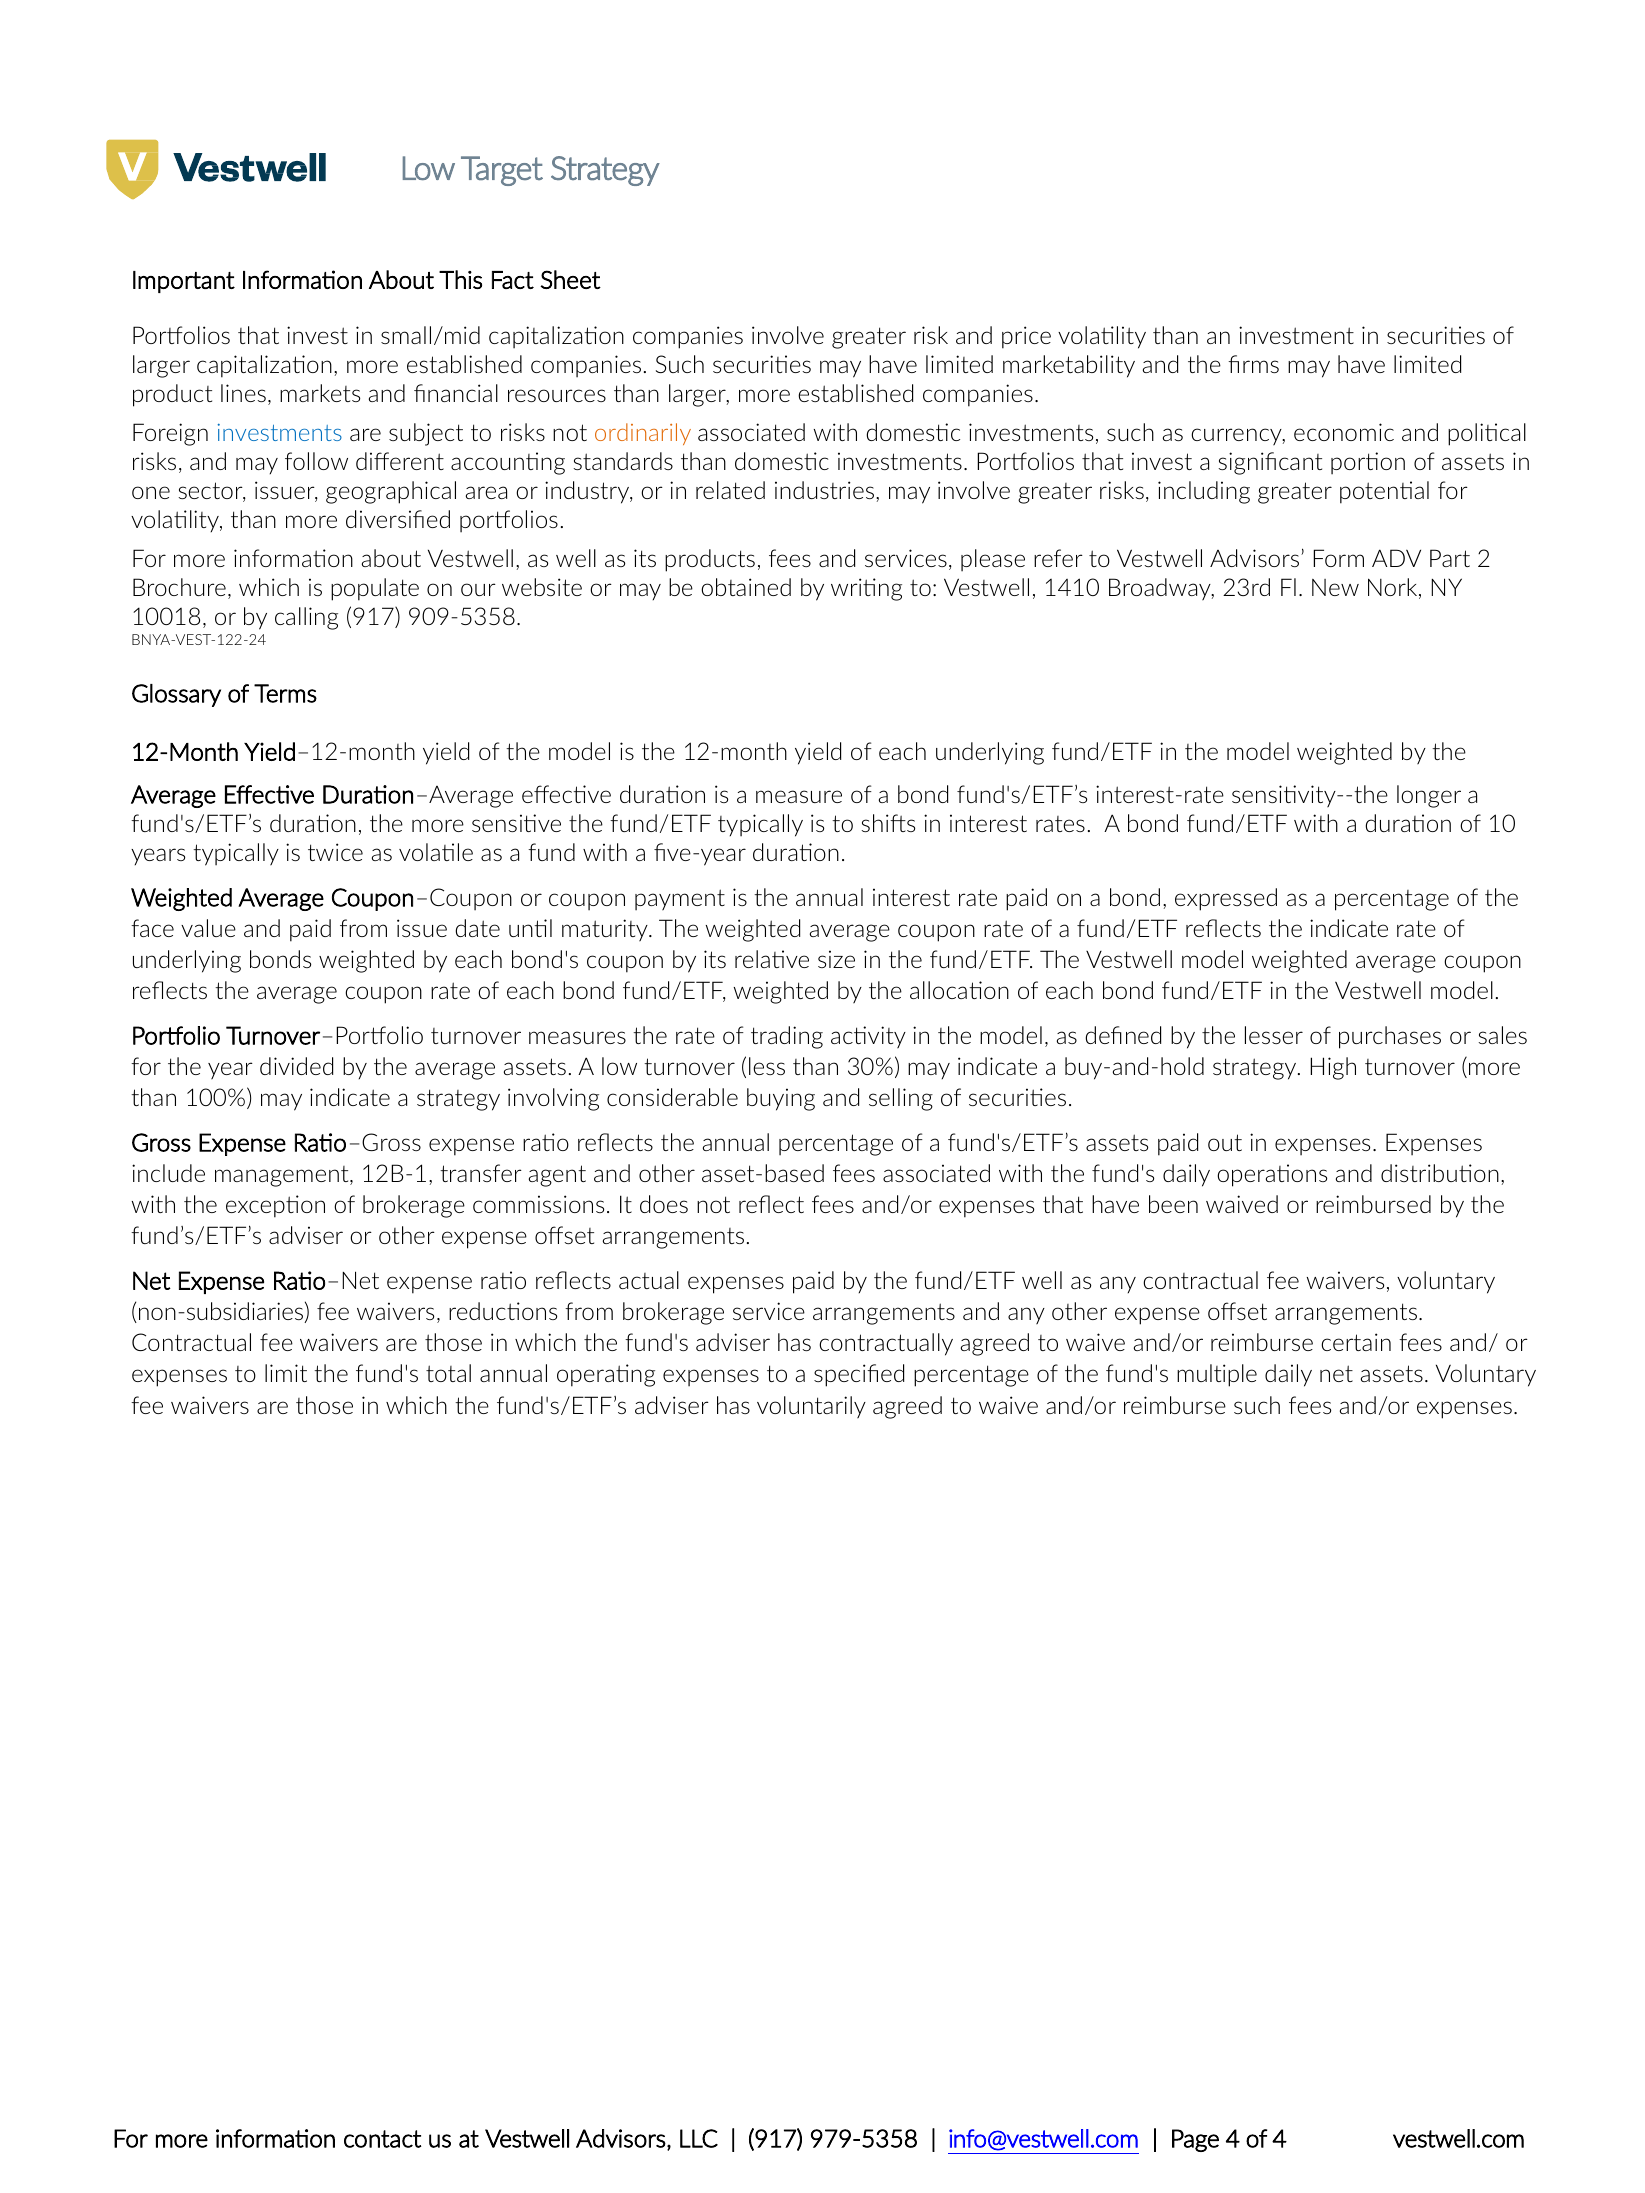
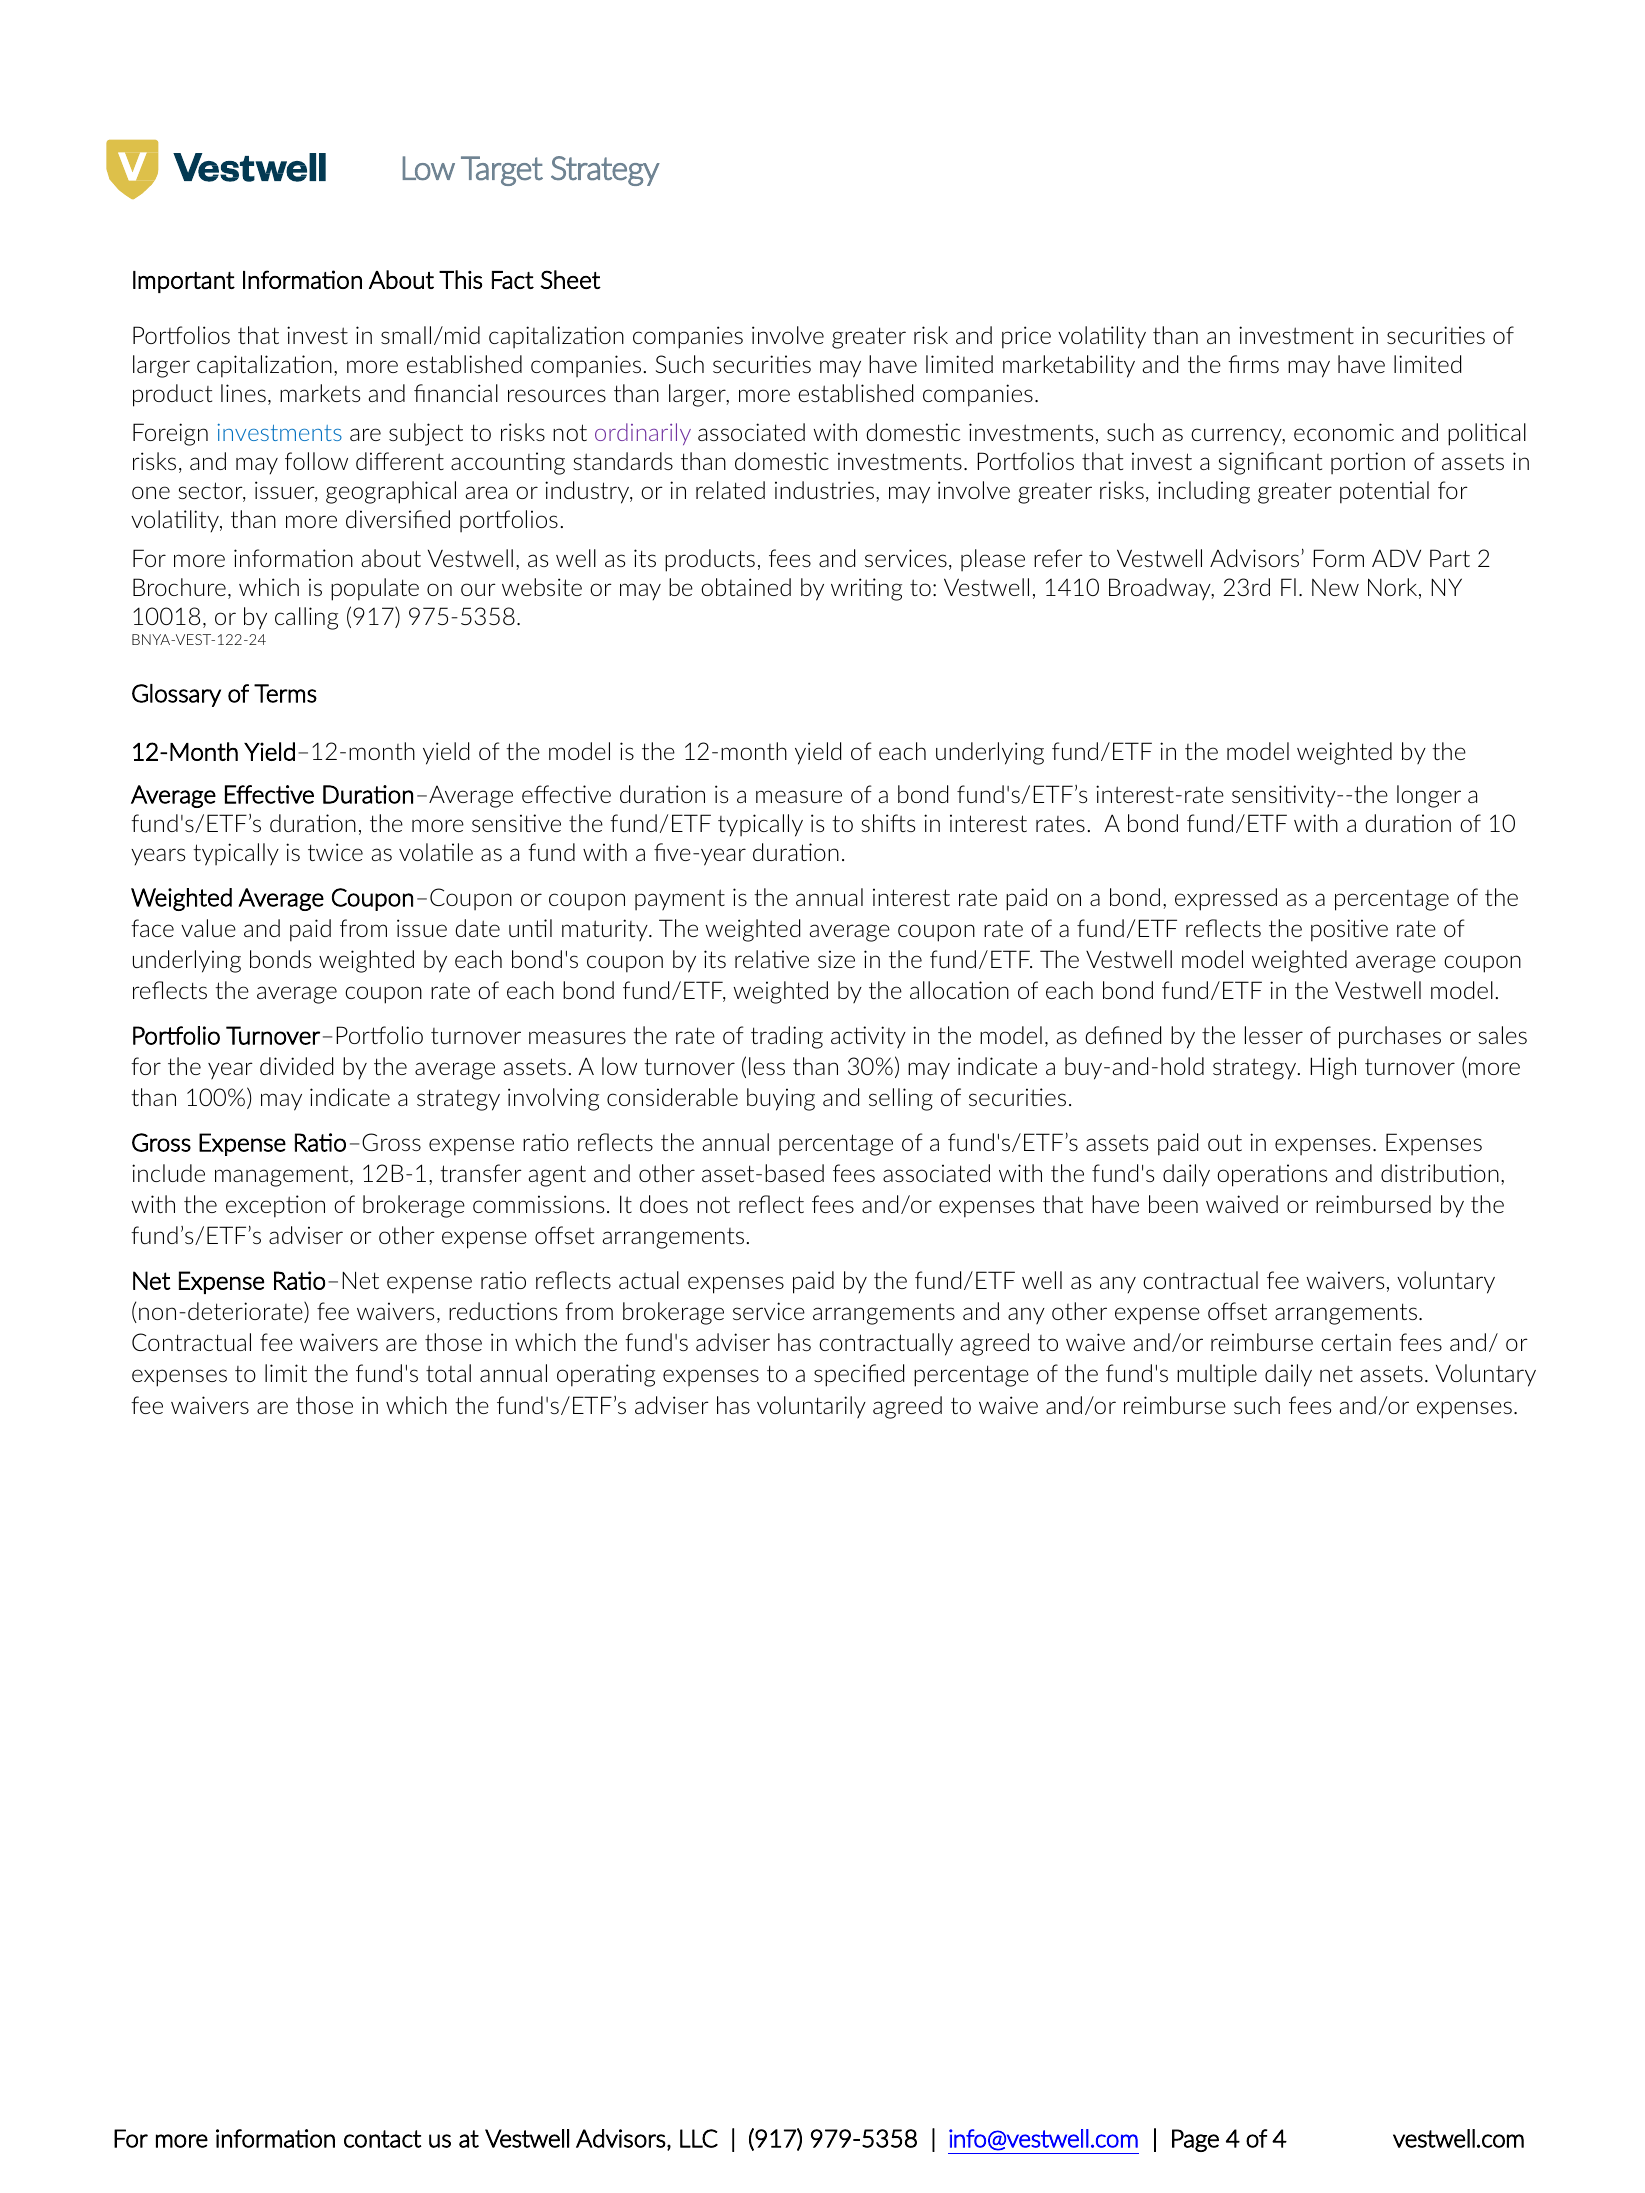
ordinarily colour: orange -> purple
909-5358: 909-5358 -> 975-5358
the indicate: indicate -> positive
non-subsidiaries: non-subsidiaries -> non-deteriorate
